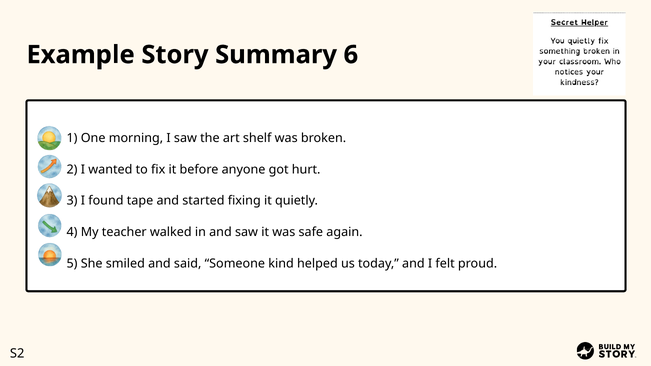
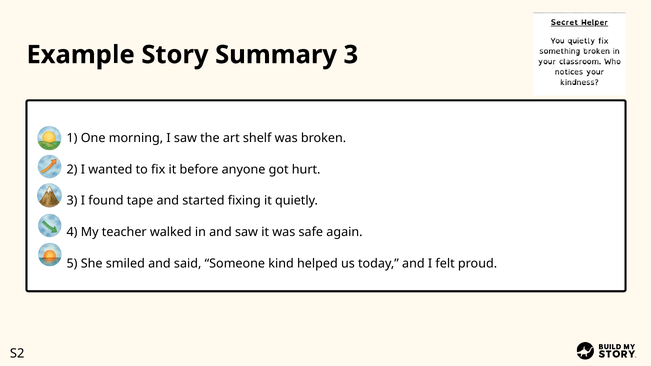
Summary 6: 6 -> 3
